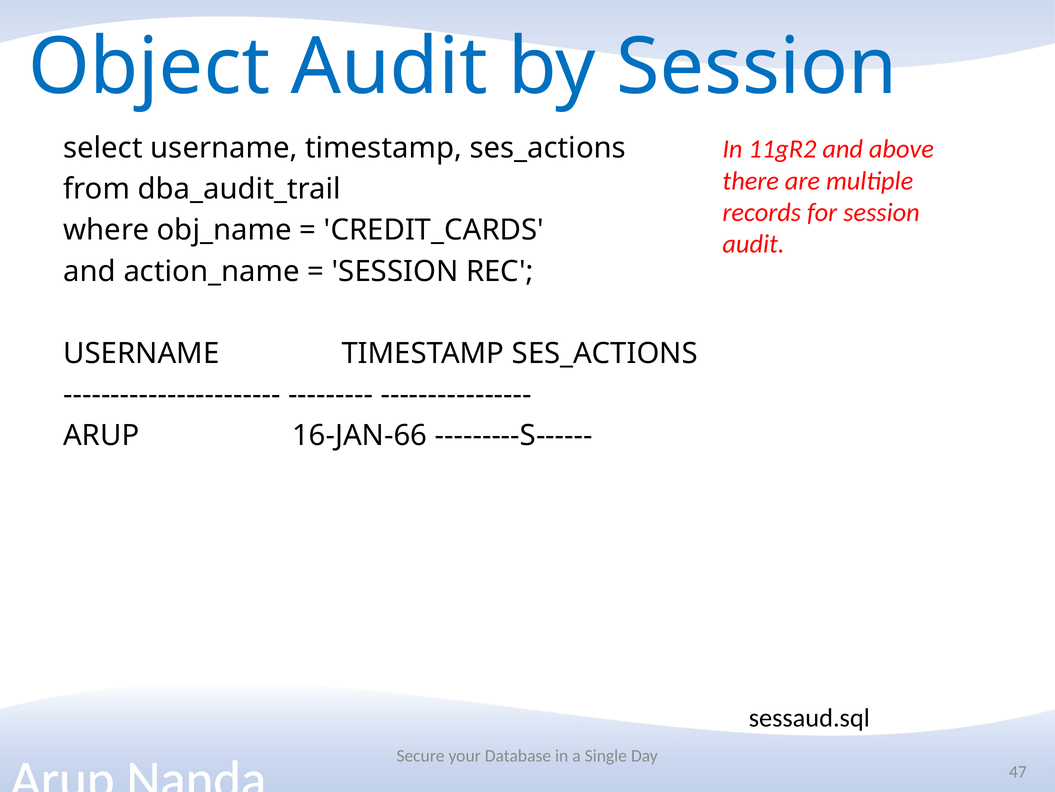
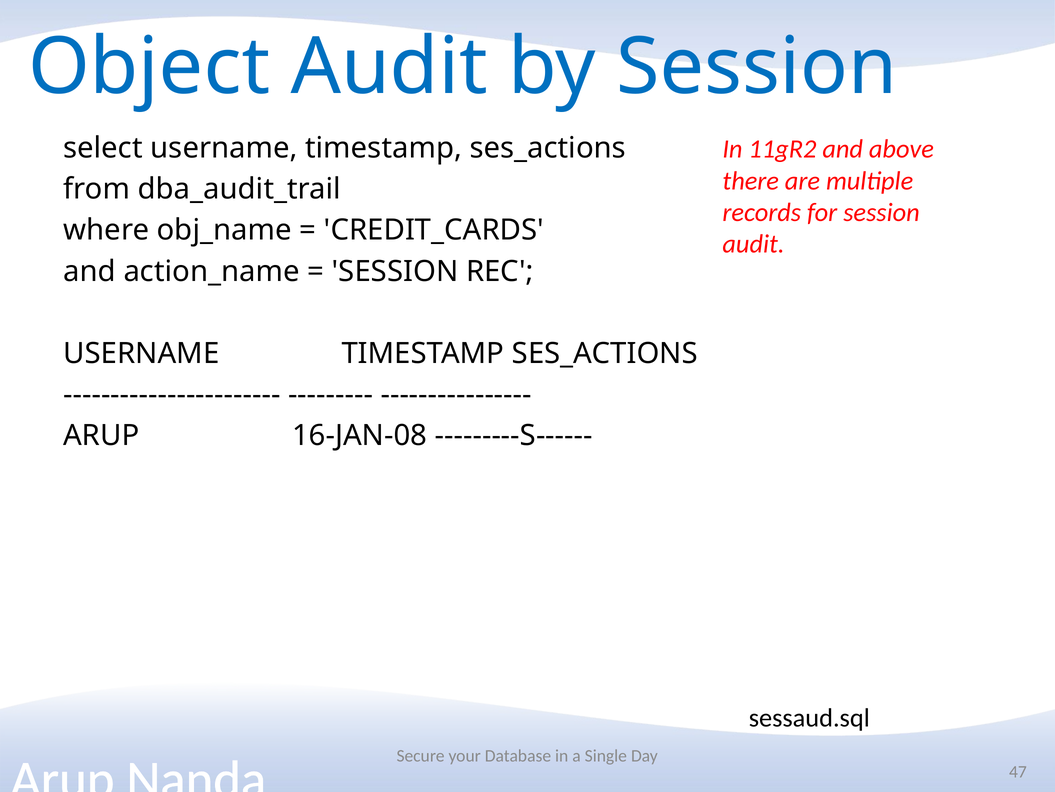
16-JAN-66: 16-JAN-66 -> 16-JAN-08
